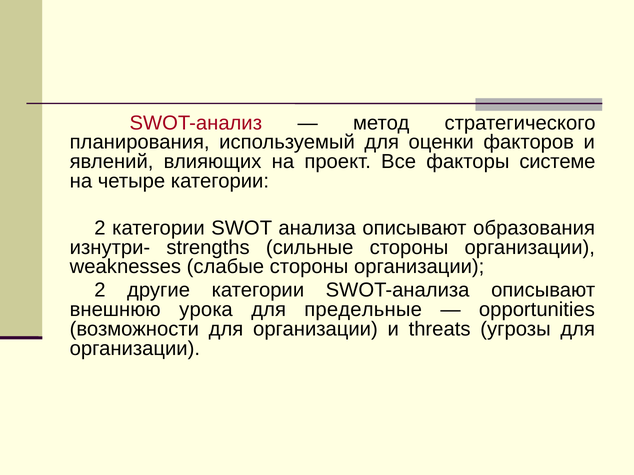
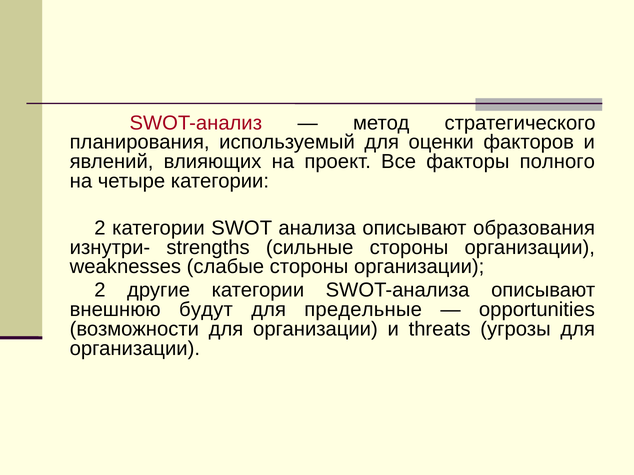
системе: системе -> полного
урока: урока -> будут
